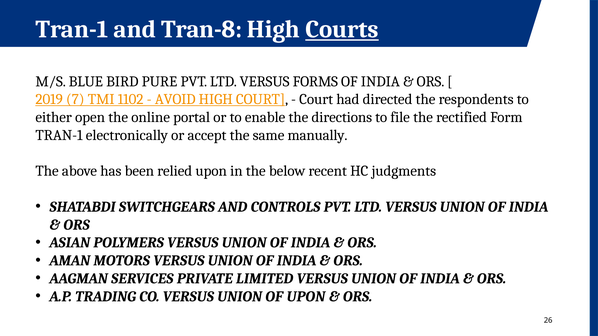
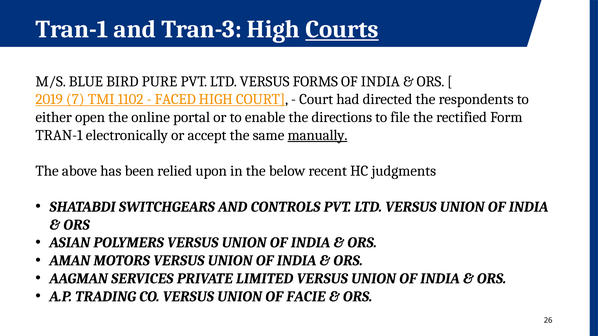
Tran-8: Tran-8 -> Tran-3
AVOID: AVOID -> FACED
manually underline: none -> present
OF UPON: UPON -> FACIE
